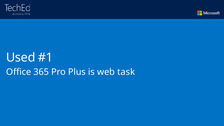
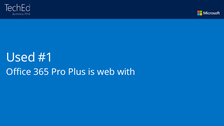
task: task -> with
